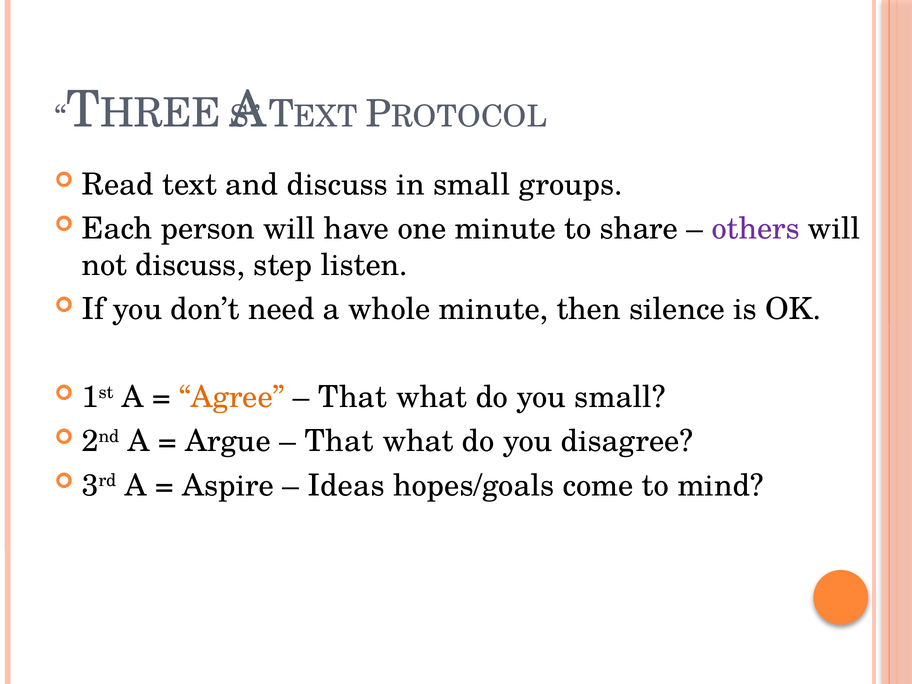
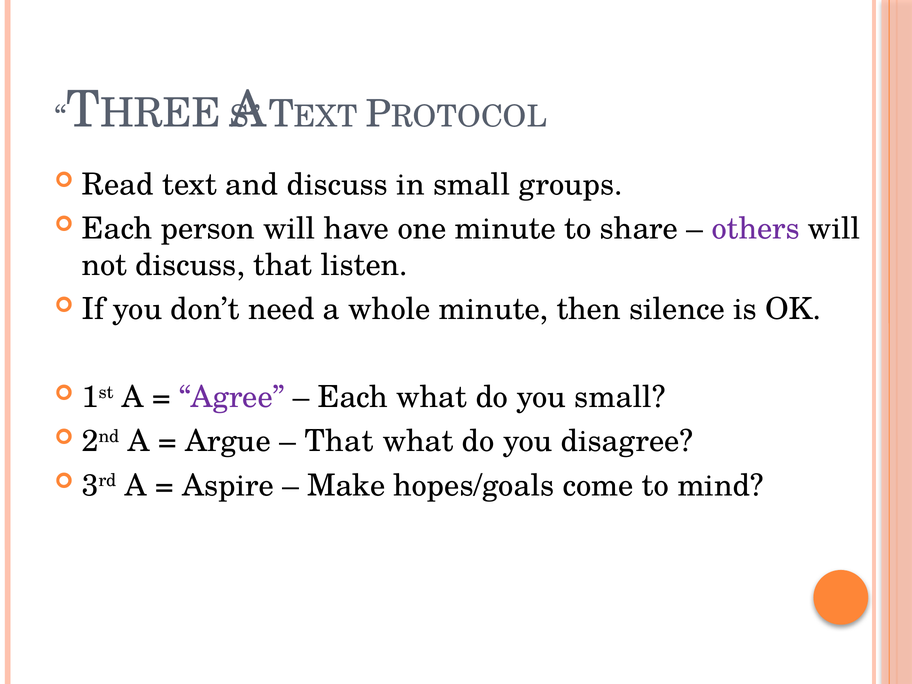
discuss step: step -> that
Agree colour: orange -> purple
That at (353, 397): That -> Each
Ideas: Ideas -> Make
